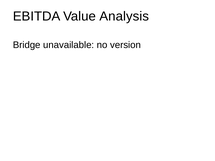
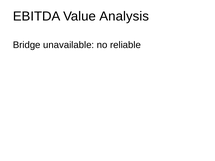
version: version -> reliable
